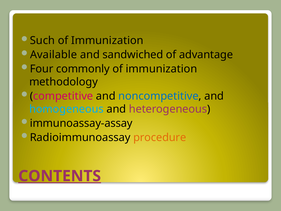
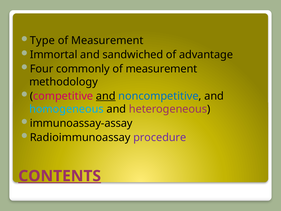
Such: Such -> Type
Immunization at (107, 41): Immunization -> Measurement
Available: Available -> Immortal
immunization at (161, 69): immunization -> measurement
and at (106, 96) underline: none -> present
procedure colour: orange -> purple
